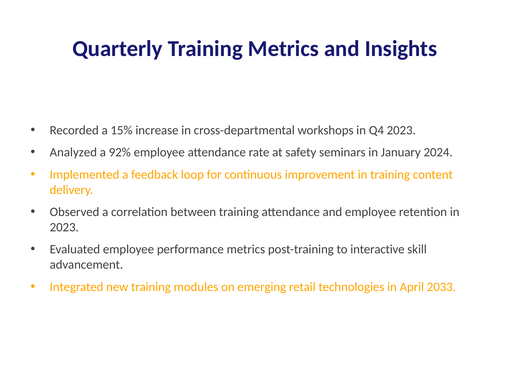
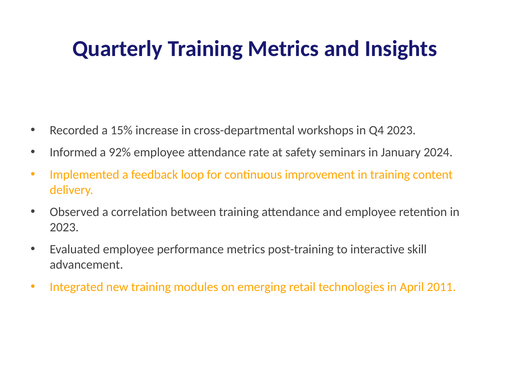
Analyzed: Analyzed -> Informed
2033: 2033 -> 2011
